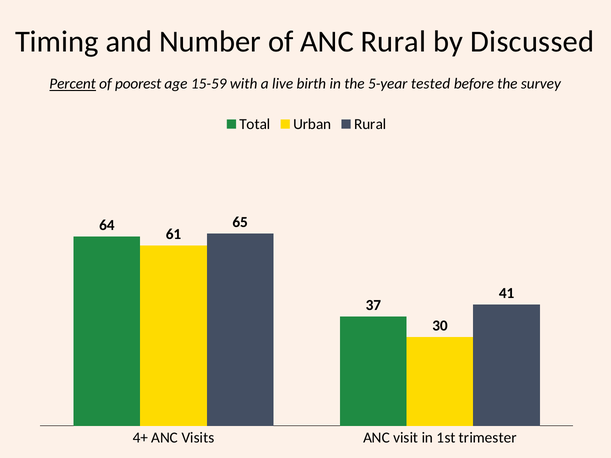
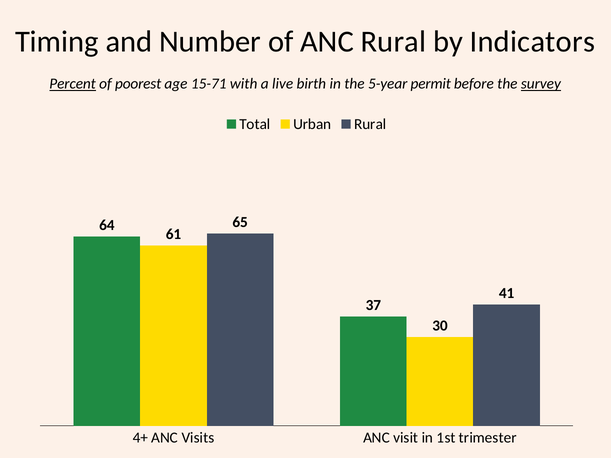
Discussed: Discussed -> Indicators
15-59: 15-59 -> 15-71
tested: tested -> permit
survey underline: none -> present
